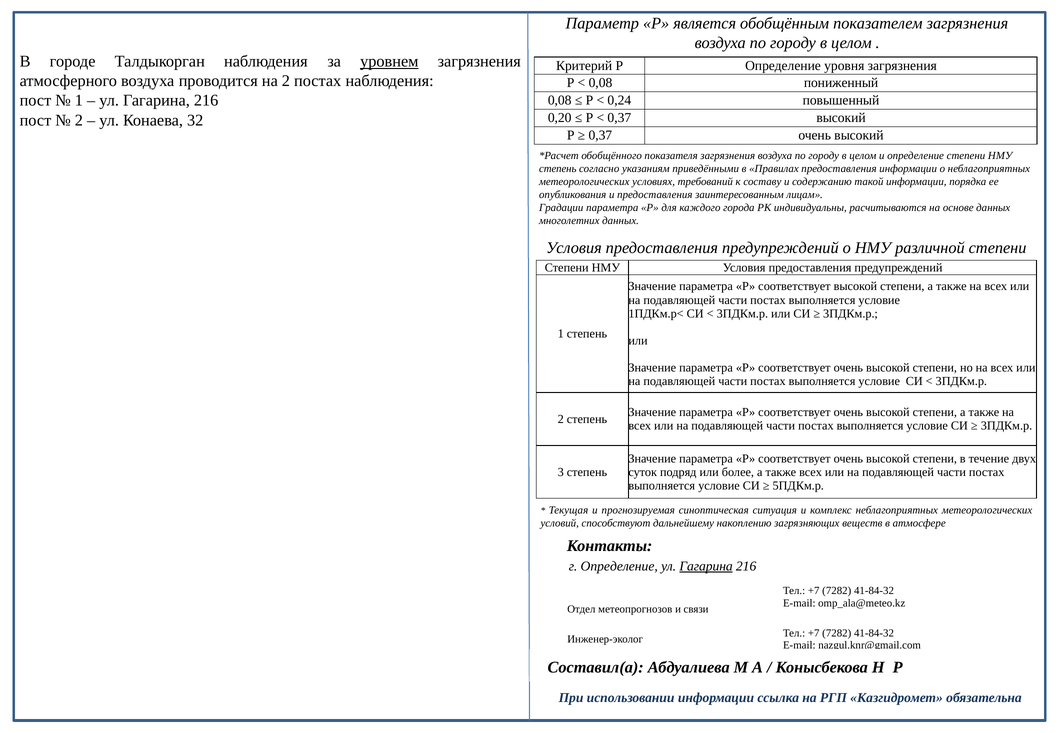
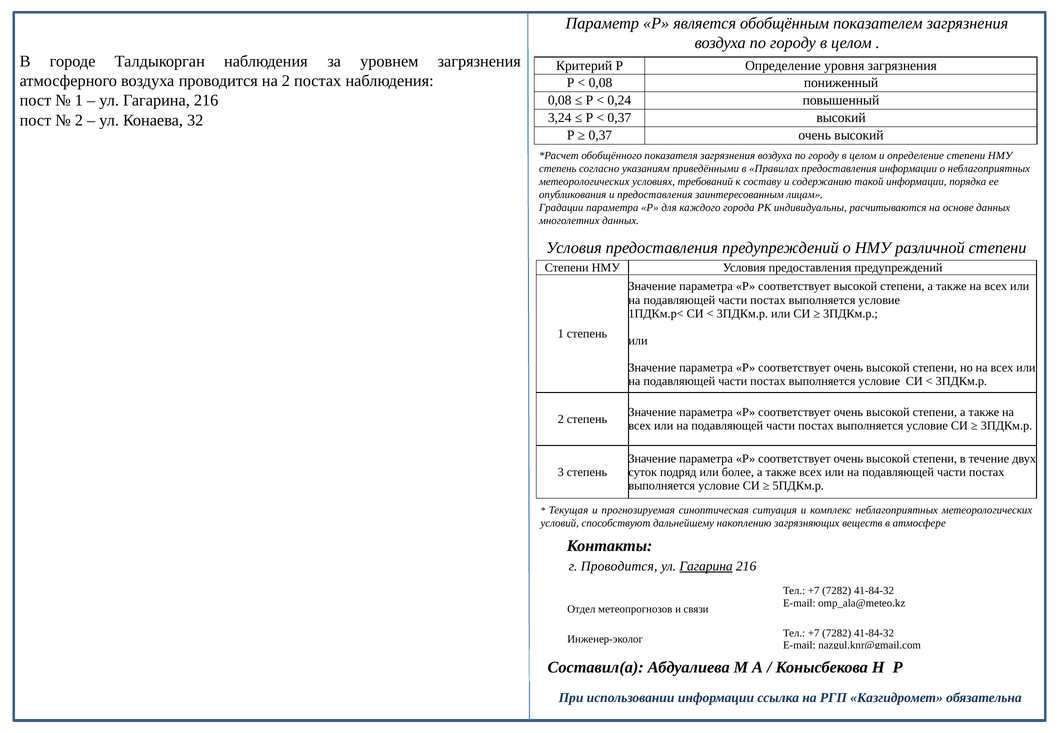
уровнем underline: present -> none
0,20: 0,20 -> 3,24
г Определение: Определение -> Проводится
